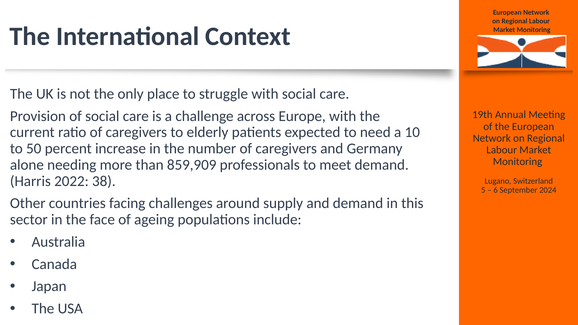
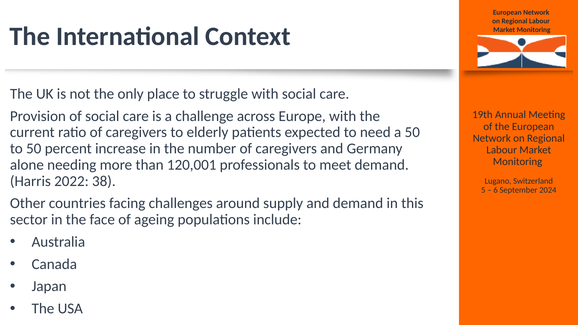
a 10: 10 -> 50
859,909: 859,909 -> 120,001
